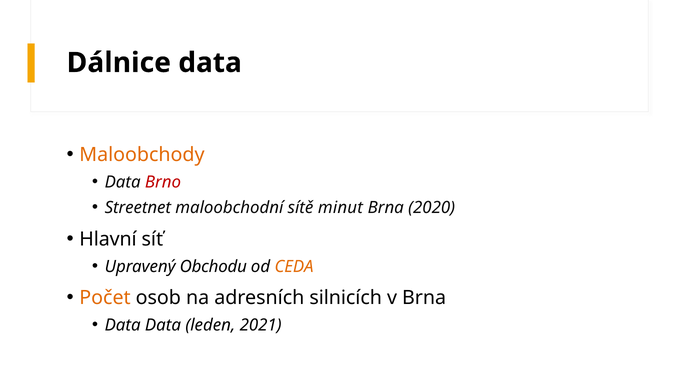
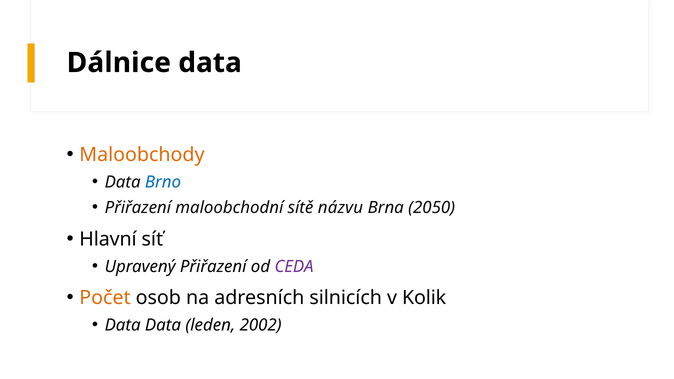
Brno colour: red -> blue
Streetnet at (138, 208): Streetnet -> Přiřazení
minut: minut -> názvu
2020: 2020 -> 2050
Upravený Obchodu: Obchodu -> Přiřazení
CEDA colour: orange -> purple
v Brna: Brna -> Kolik
2021: 2021 -> 2002
